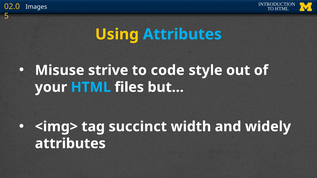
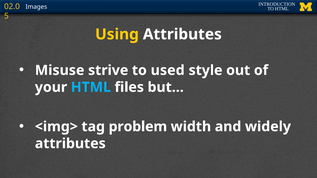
Attributes at (182, 34) colour: light blue -> white
code: code -> used
succinct: succinct -> problem
